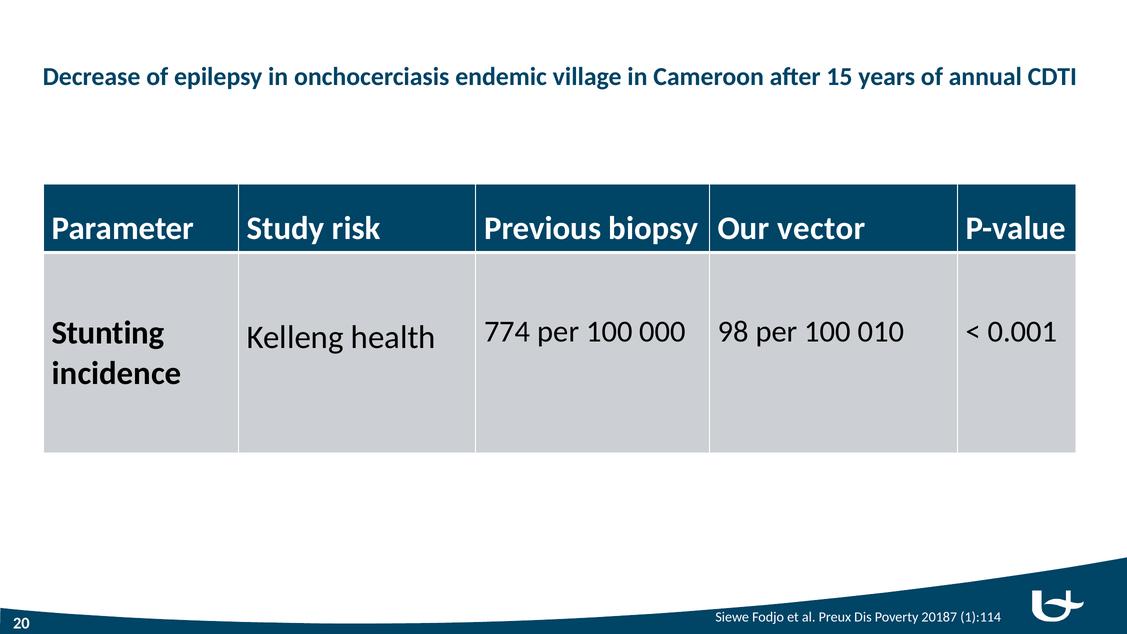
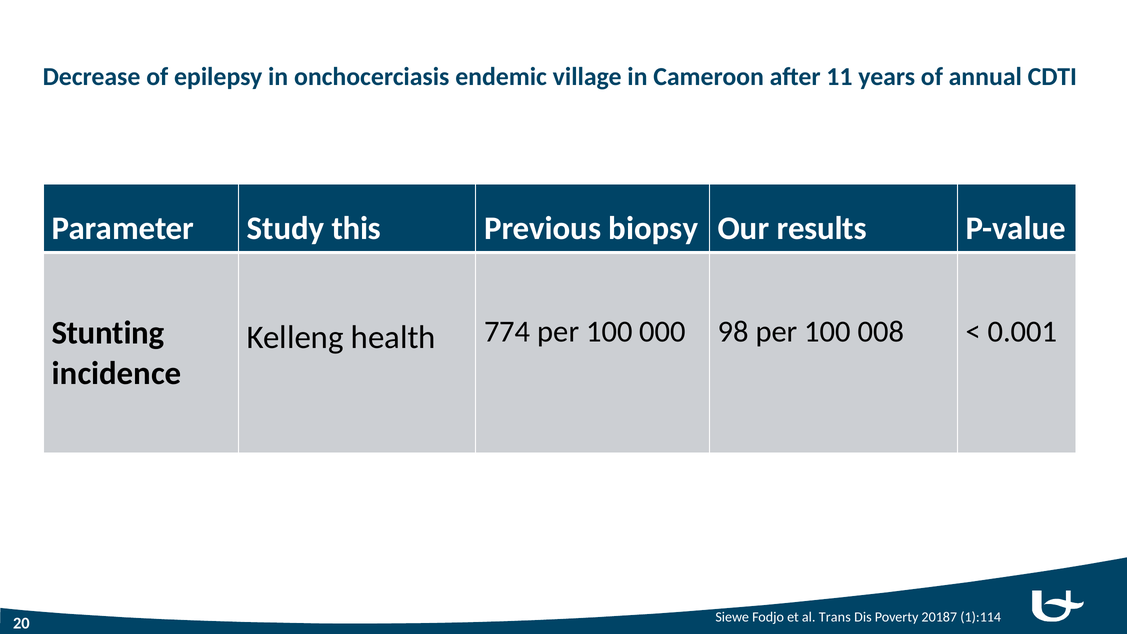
15: 15 -> 11
risk: risk -> this
vector: vector -> results
010: 010 -> 008
Preux: Preux -> Trans
